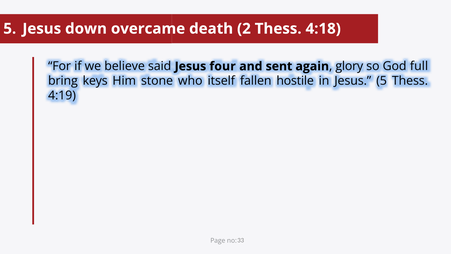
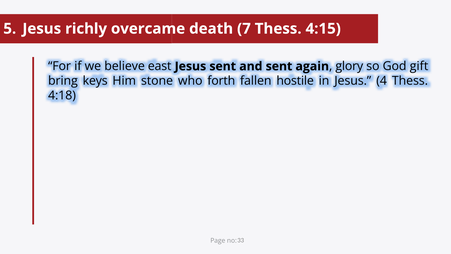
down: down -> richly
death 2: 2 -> 7
4:18: 4:18 -> 4:15
said: said -> east
Jesus four: four -> sent
full: full -> gift
itself: itself -> forth
Jesus 5: 5 -> 4
4:19: 4:19 -> 4:18
